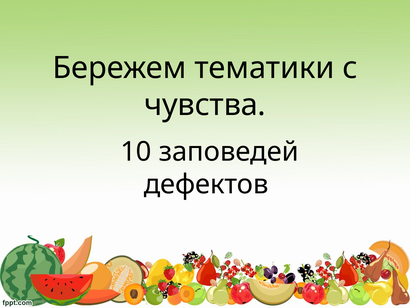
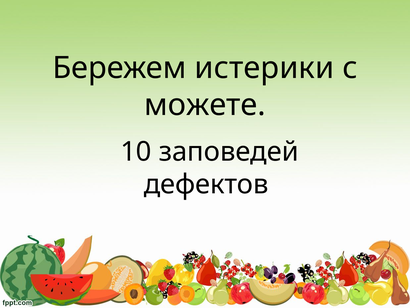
тематики: тематики -> истерики
чувства: чувства -> можете
